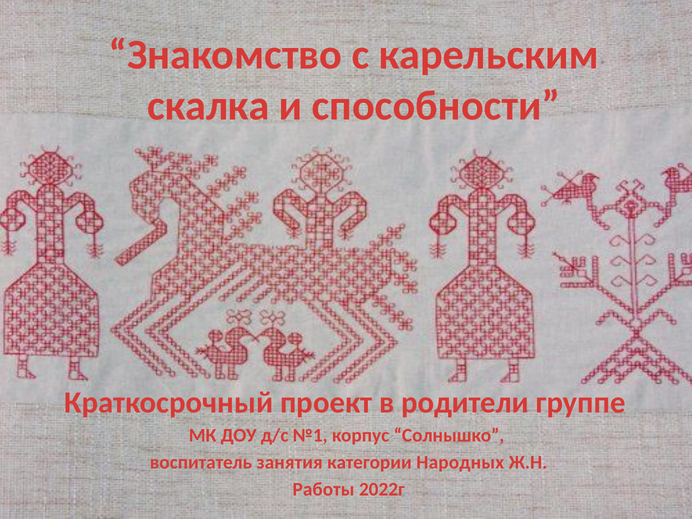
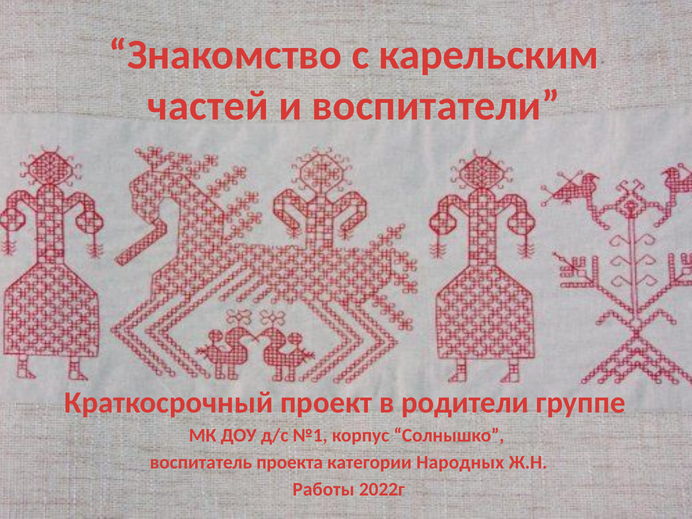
скалка: скалка -> частей
способности: способности -> воспитатели
занятия: занятия -> проекта
